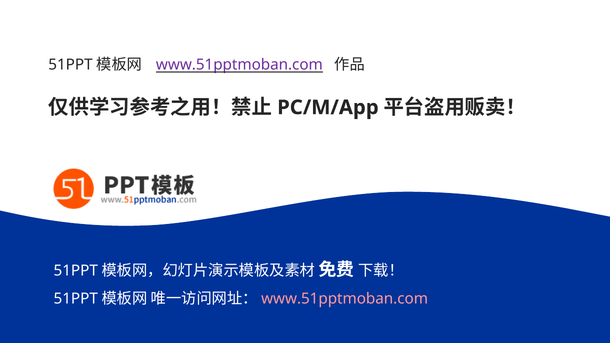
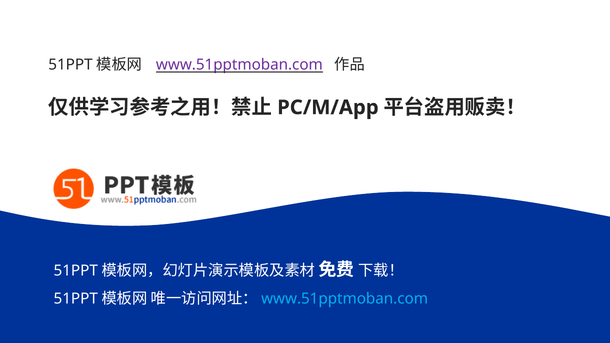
www.51pptmoban.com at (345, 299) colour: pink -> light blue
